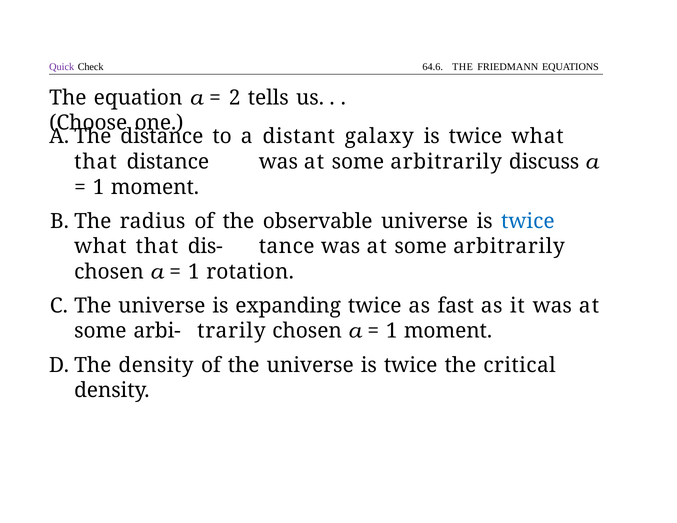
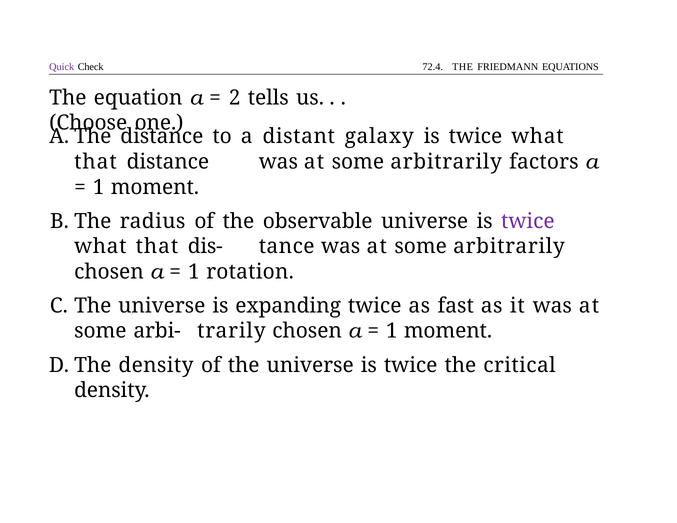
64.6: 64.6 -> 72.4
discuss: discuss -> factors
twice at (528, 221) colour: blue -> purple
